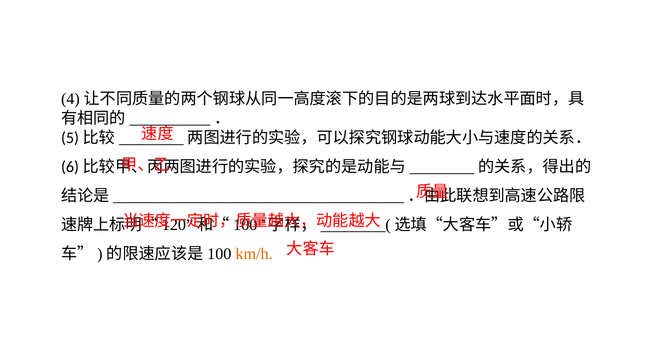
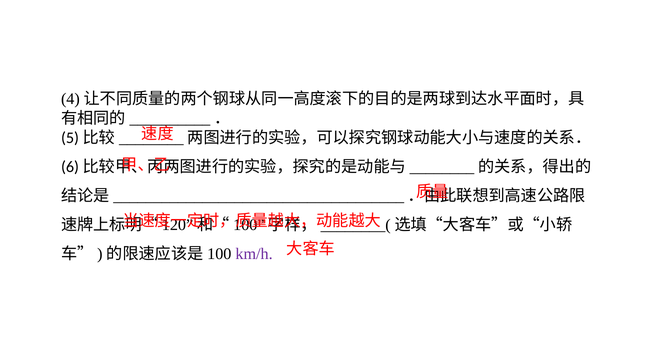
km/h colour: orange -> purple
